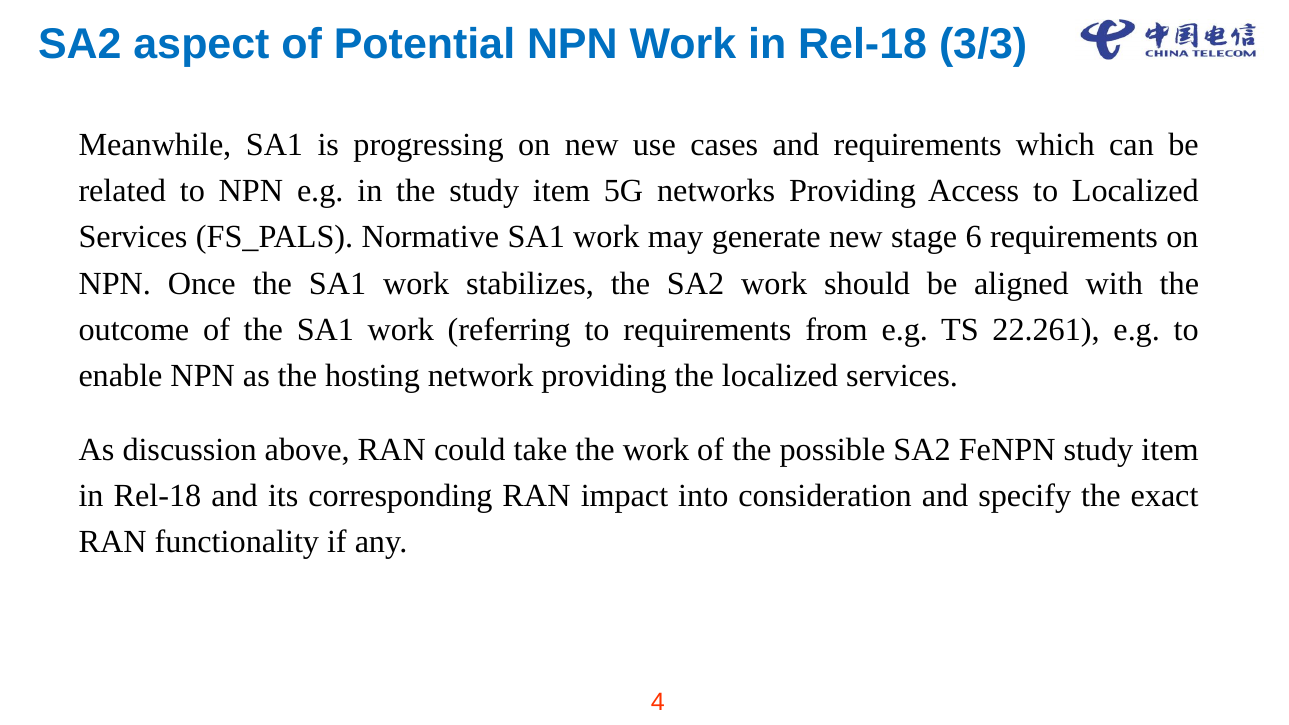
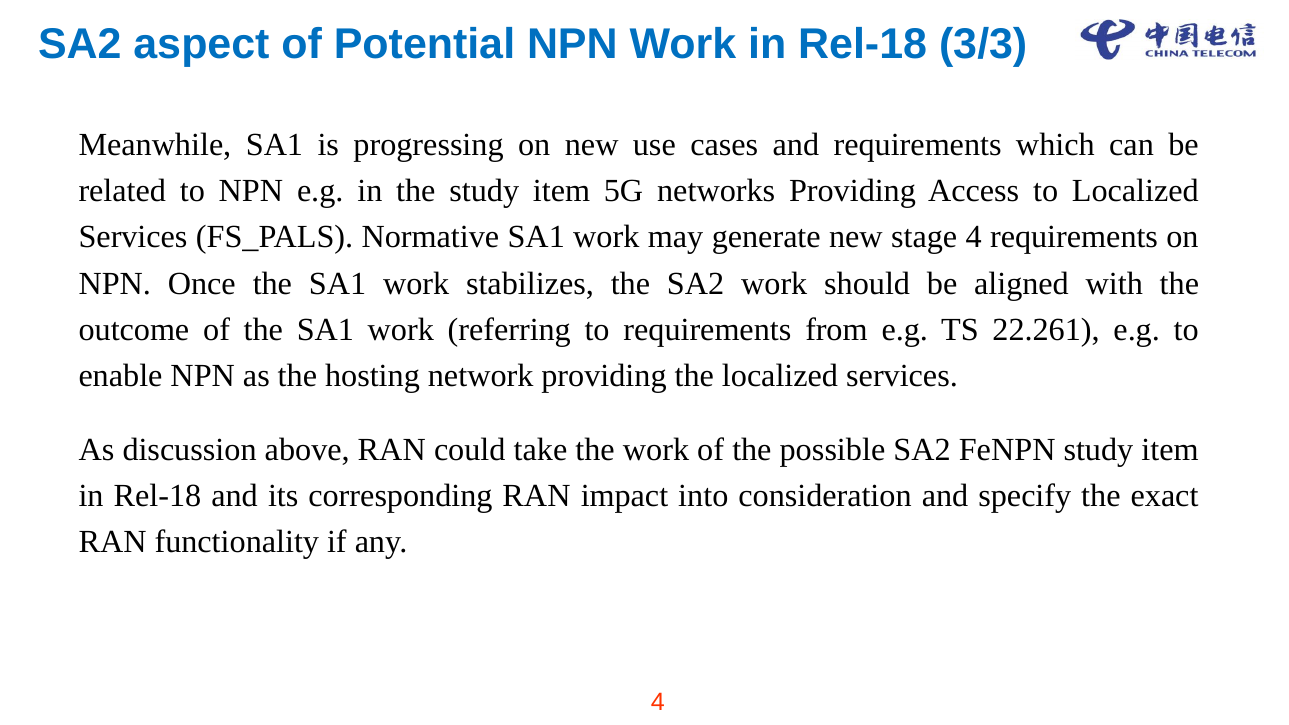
stage 6: 6 -> 4
